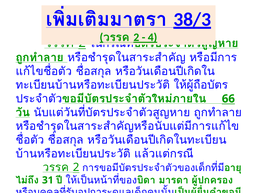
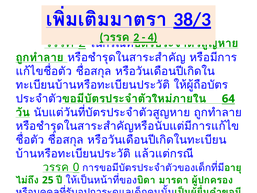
66: 66 -> 64
2 at (76, 167): 2 -> 0
31: 31 -> 25
